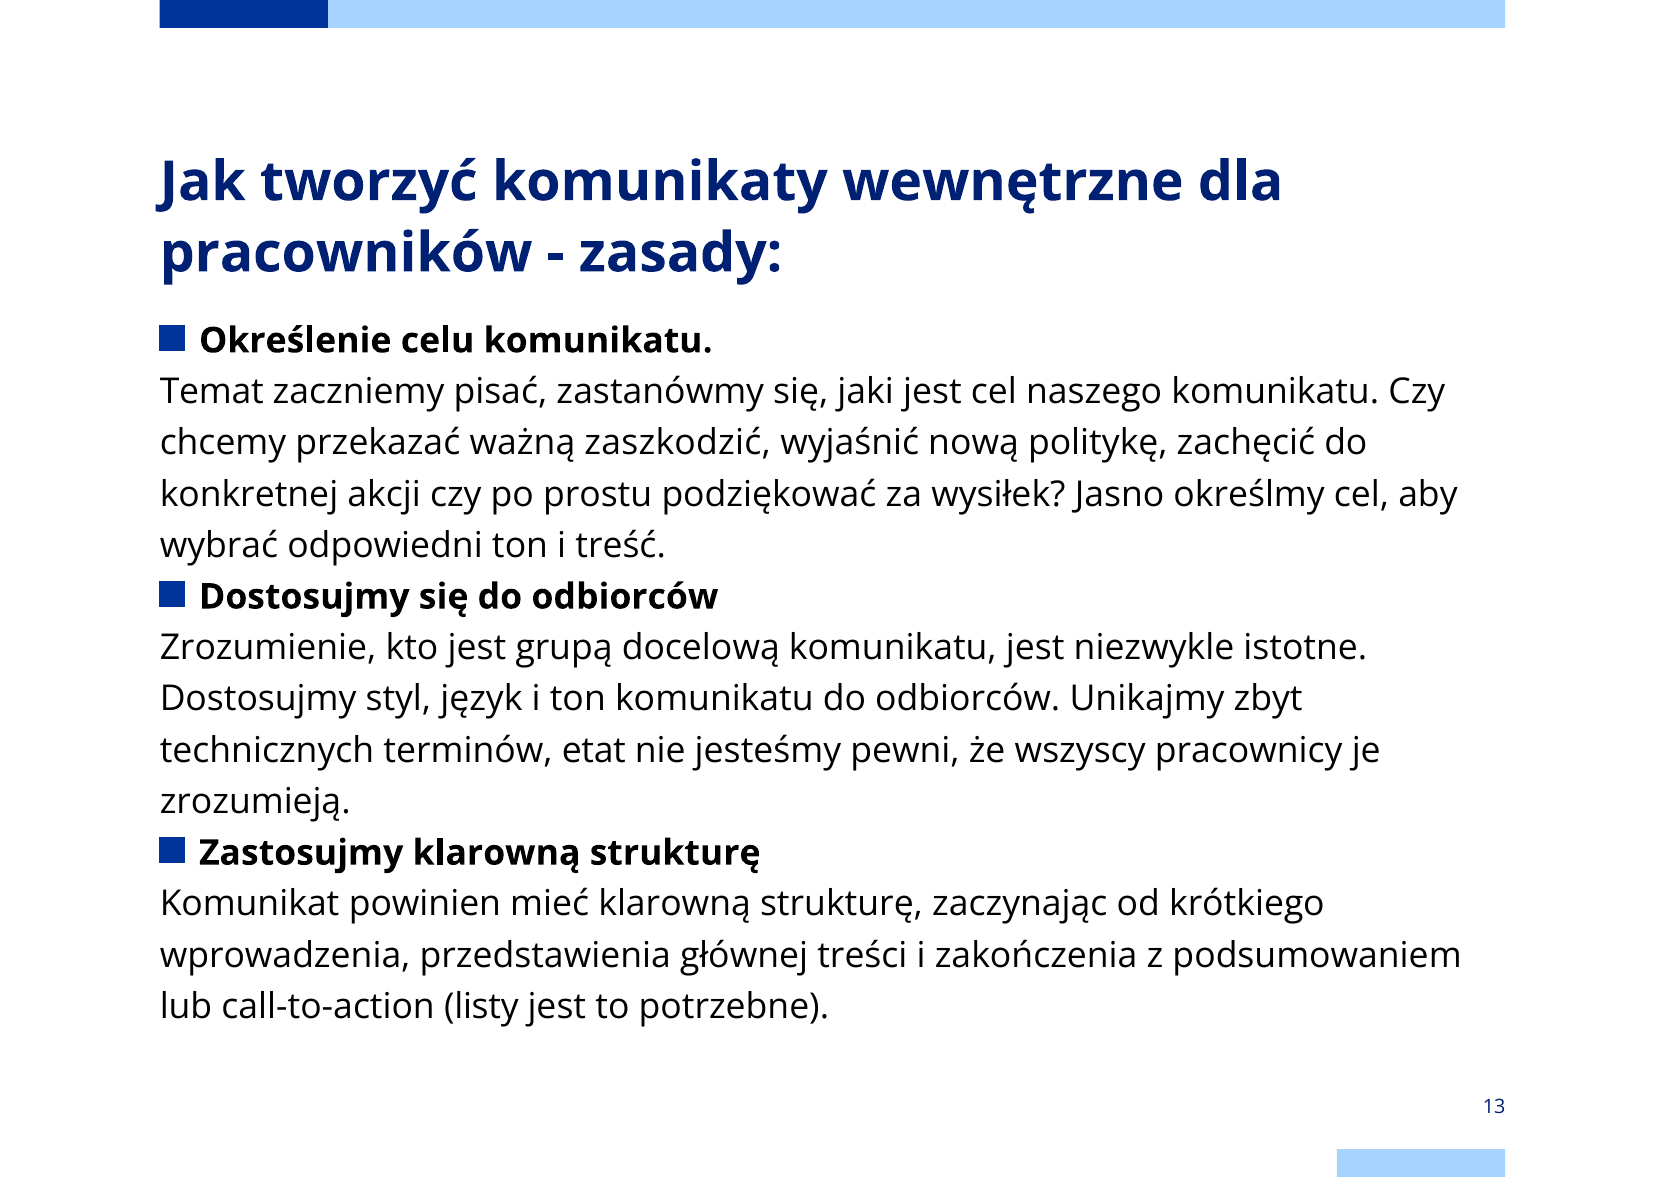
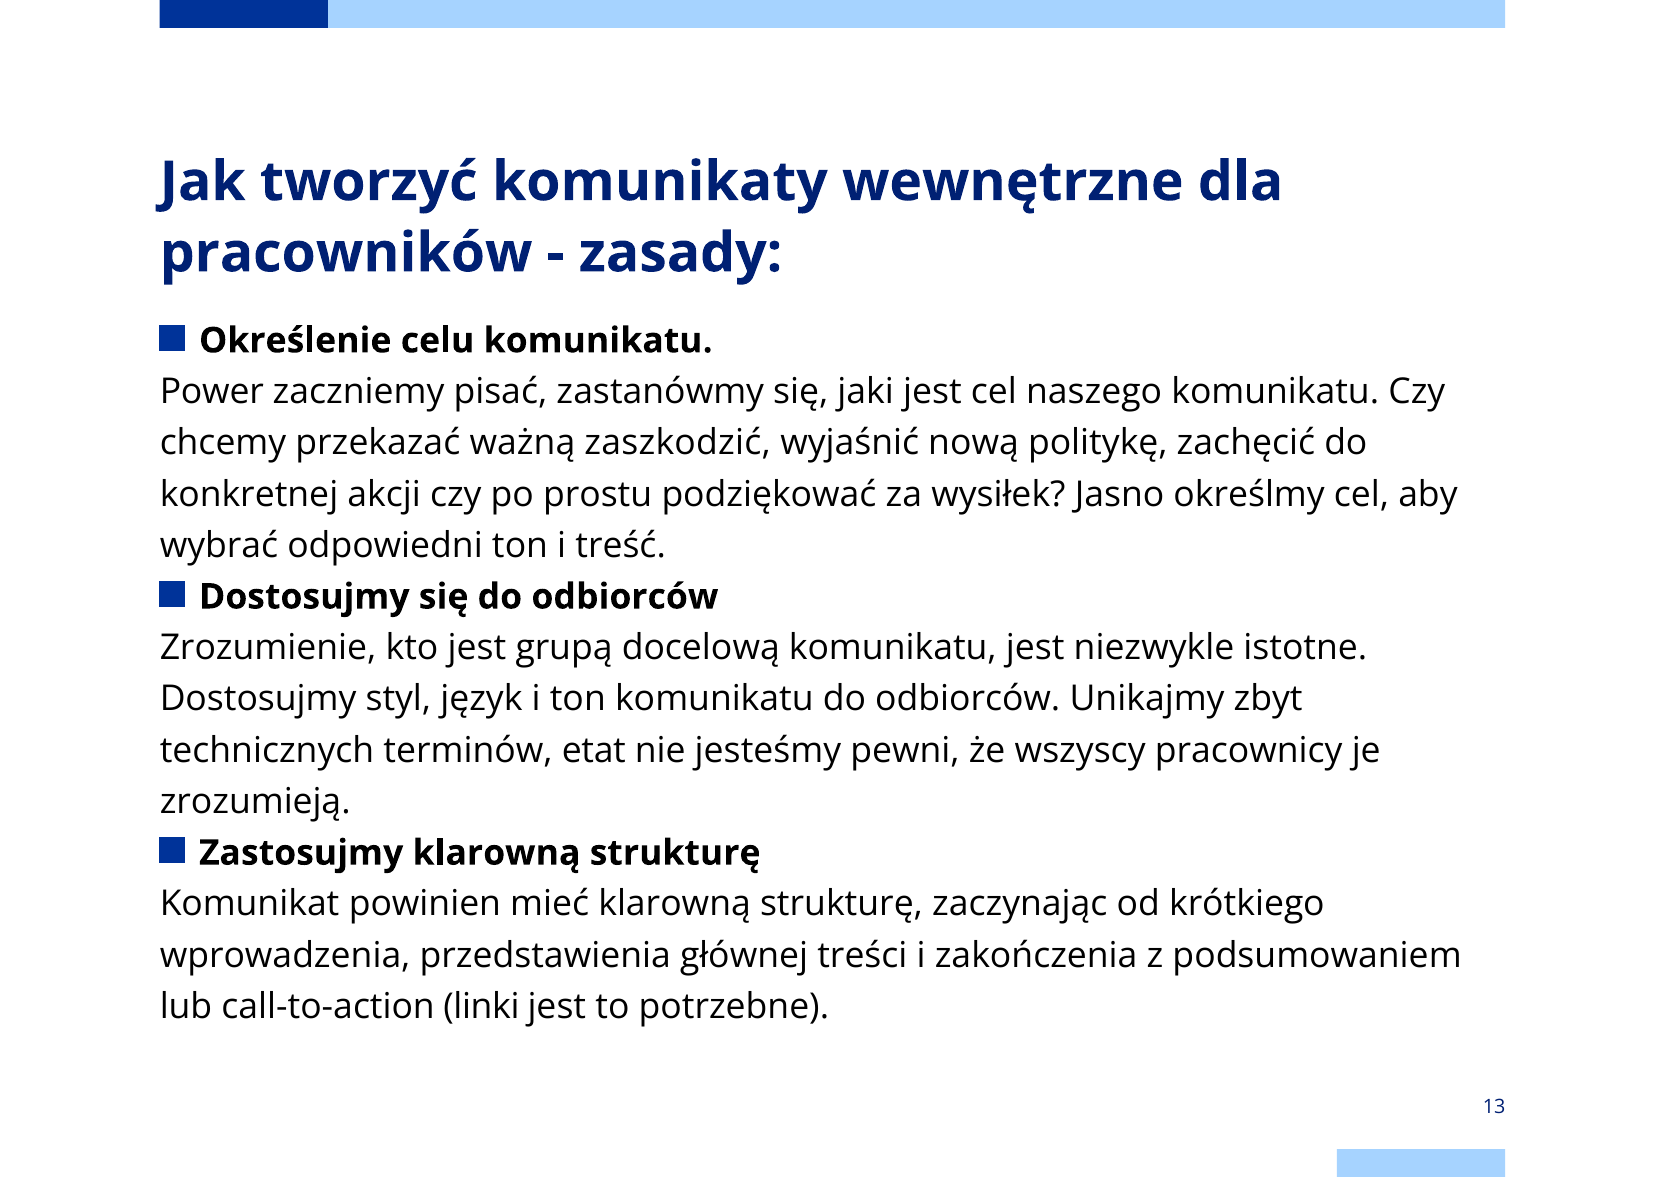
Temat: Temat -> Power
listy: listy -> linki
